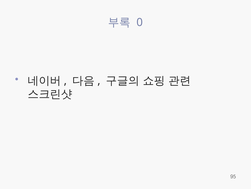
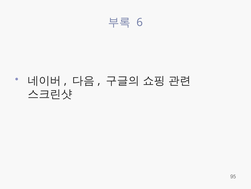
0: 0 -> 6
